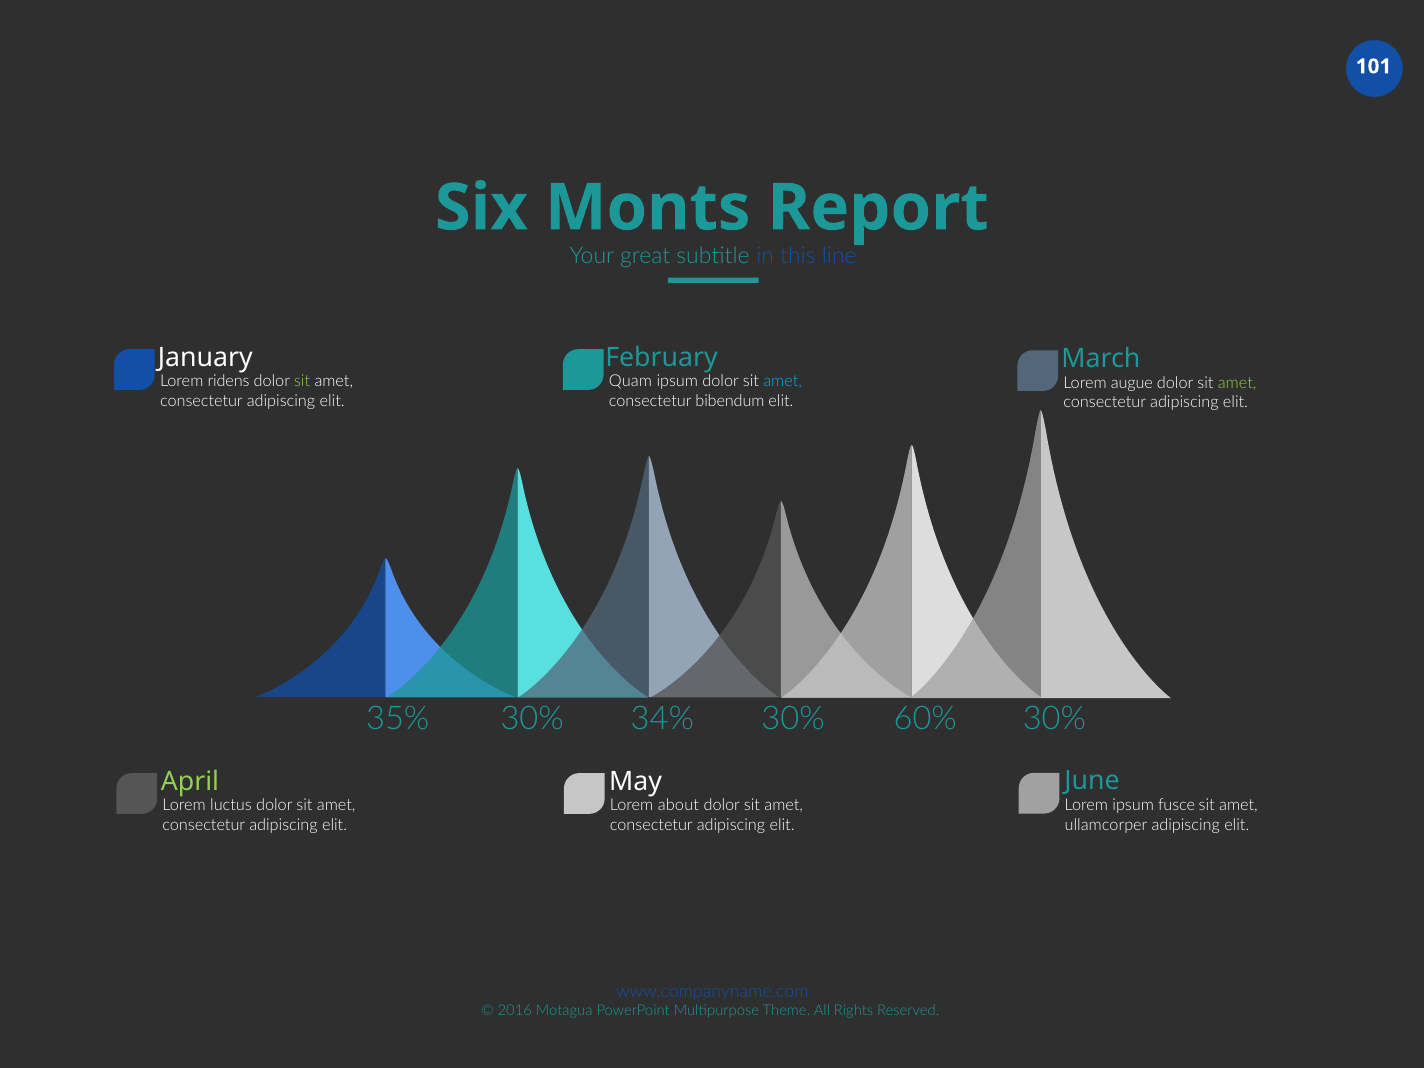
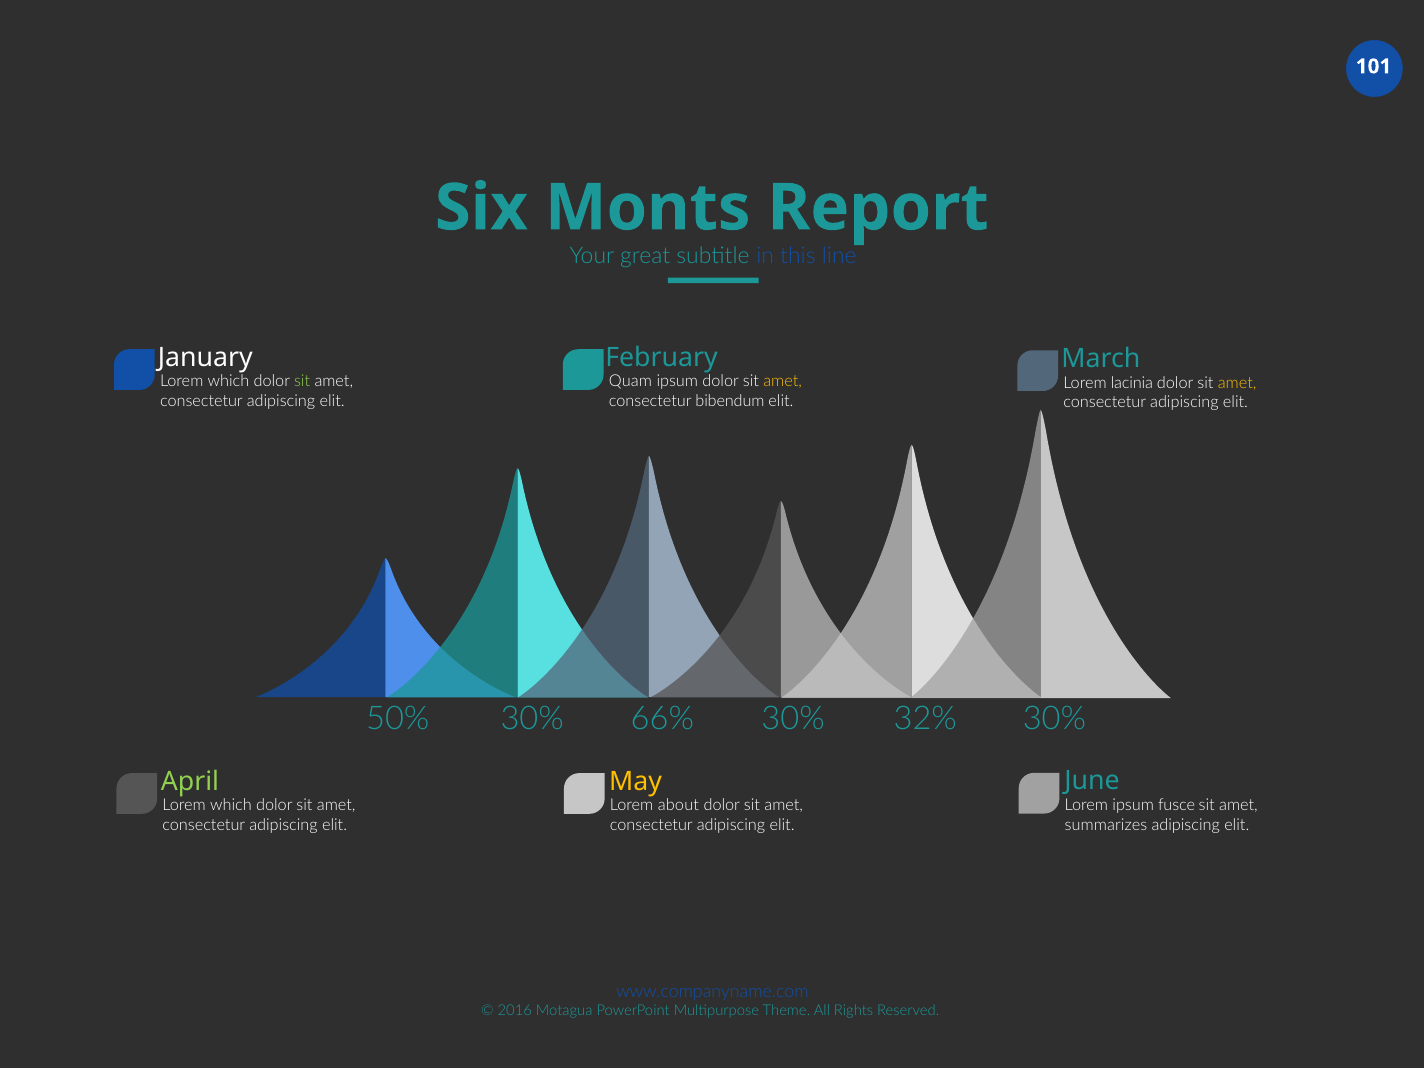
ridens at (229, 382): ridens -> which
amet at (783, 382) colour: light blue -> yellow
augue: augue -> lacinia
amet at (1237, 383) colour: light green -> yellow
35%: 35% -> 50%
34%: 34% -> 66%
60%: 60% -> 32%
May colour: white -> yellow
luctus at (231, 805): luctus -> which
ullamcorper: ullamcorper -> summarizes
